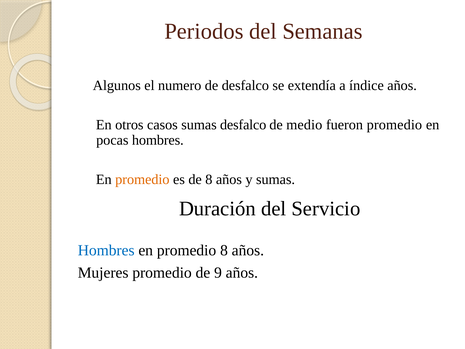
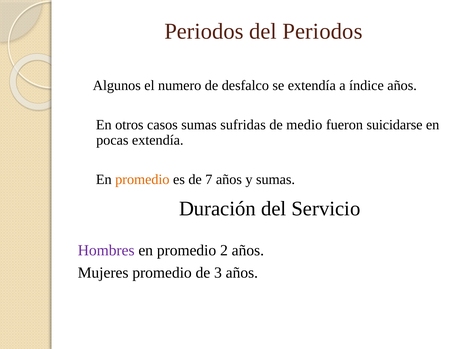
del Semanas: Semanas -> Periodos
sumas desfalco: desfalco -> sufridas
fueron promedio: promedio -> suicidarse
pocas hombres: hombres -> extendía
de 8: 8 -> 7
Hombres at (106, 250) colour: blue -> purple
promedio 8: 8 -> 2
9: 9 -> 3
